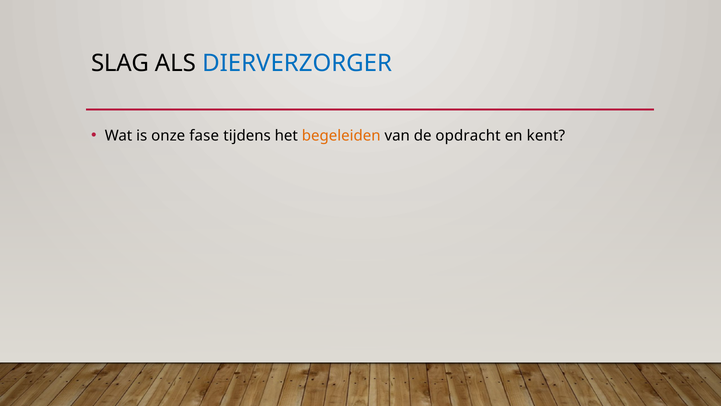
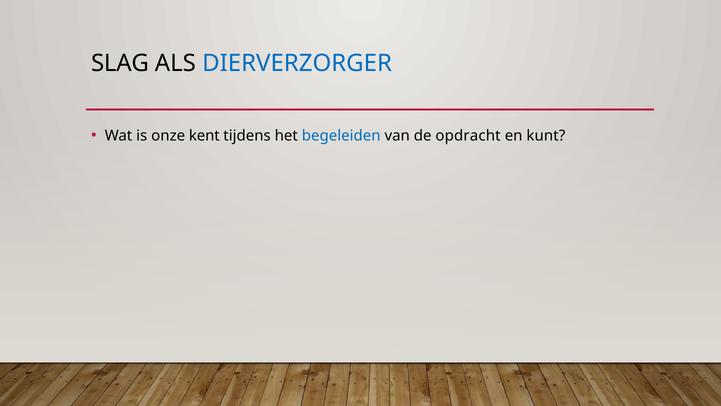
fase: fase -> kent
begeleiden colour: orange -> blue
kent: kent -> kunt
